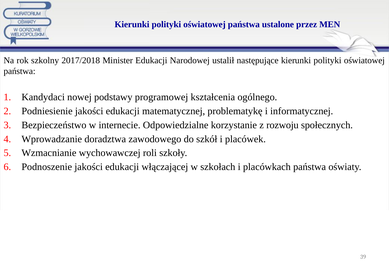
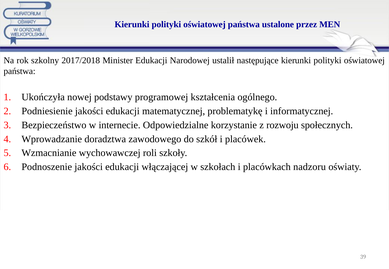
Kandydaci: Kandydaci -> Ukończyła
placówkach państwa: państwa -> nadzoru
